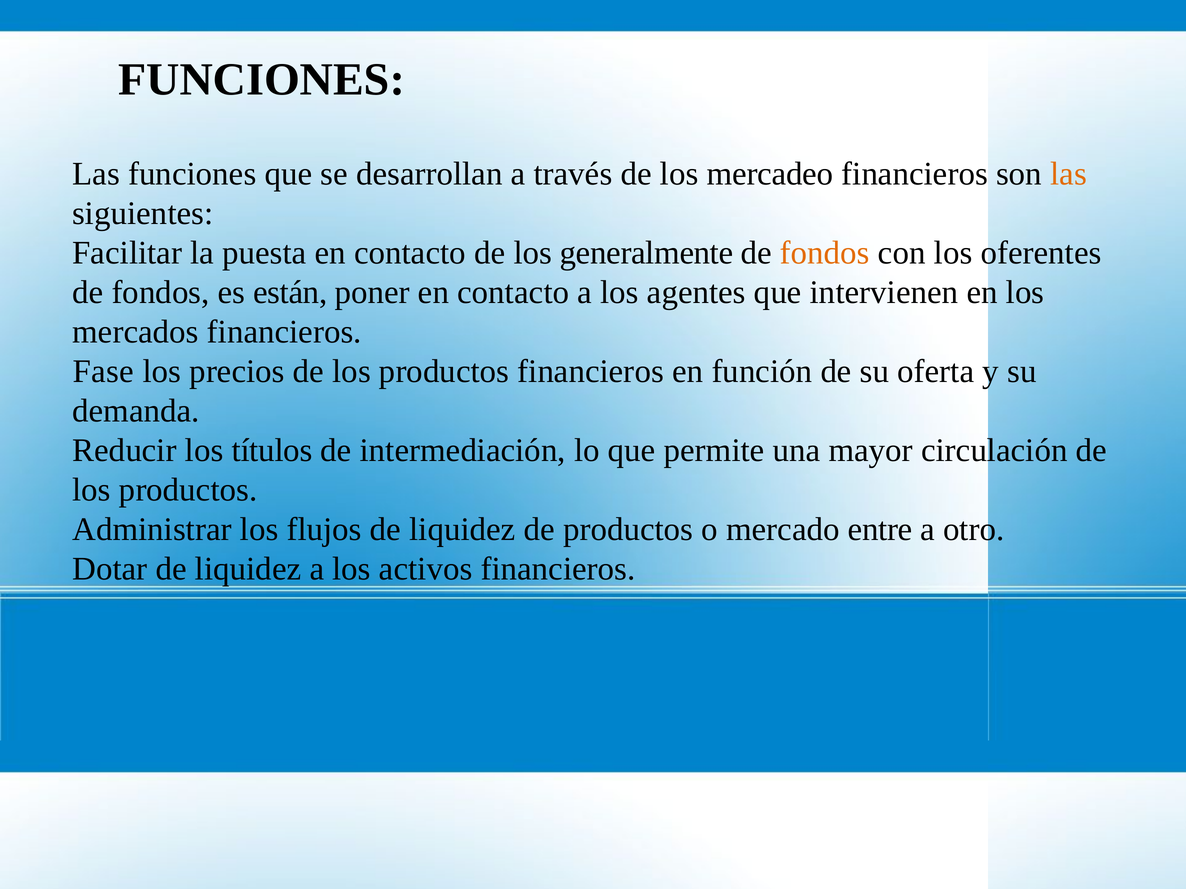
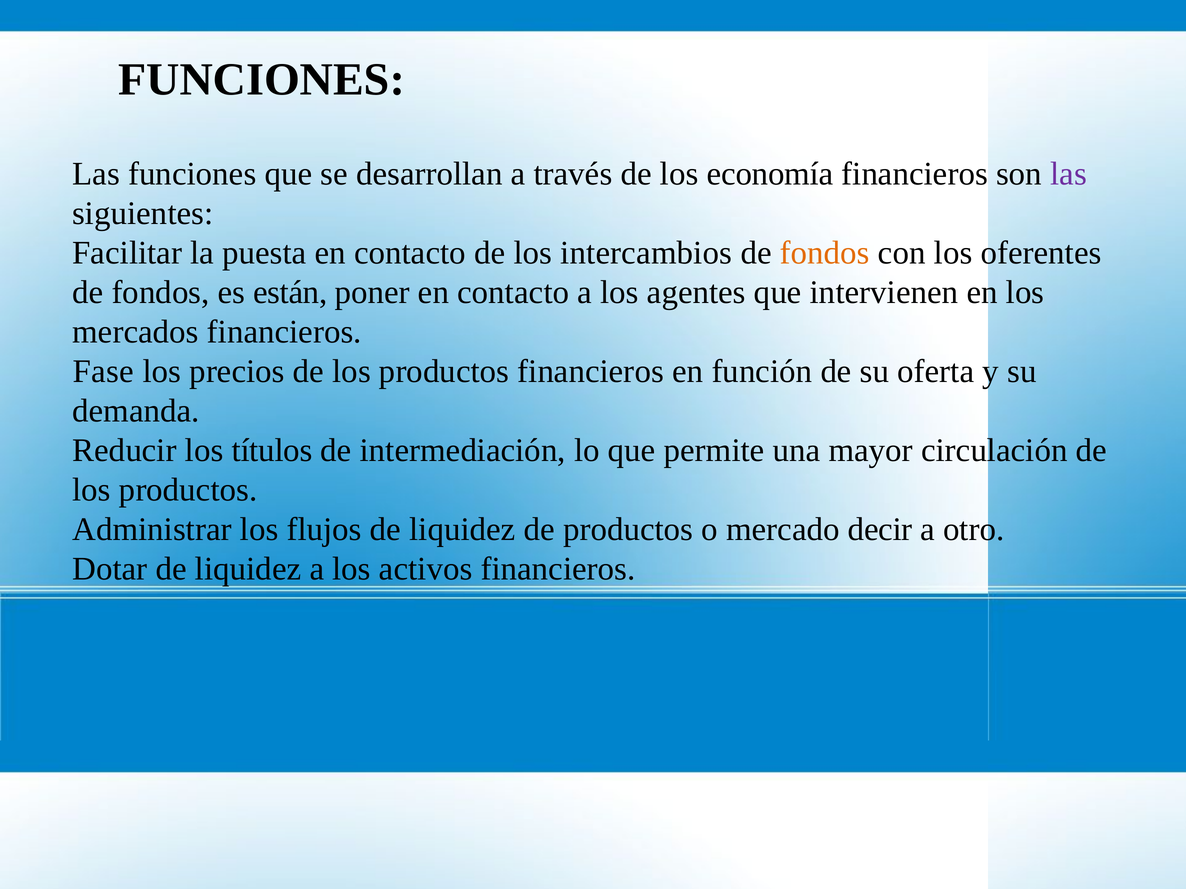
mercadeo: mercadeo -> economía
las at (1069, 174) colour: orange -> purple
generalmente: generalmente -> intercambios
entre: entre -> decir
